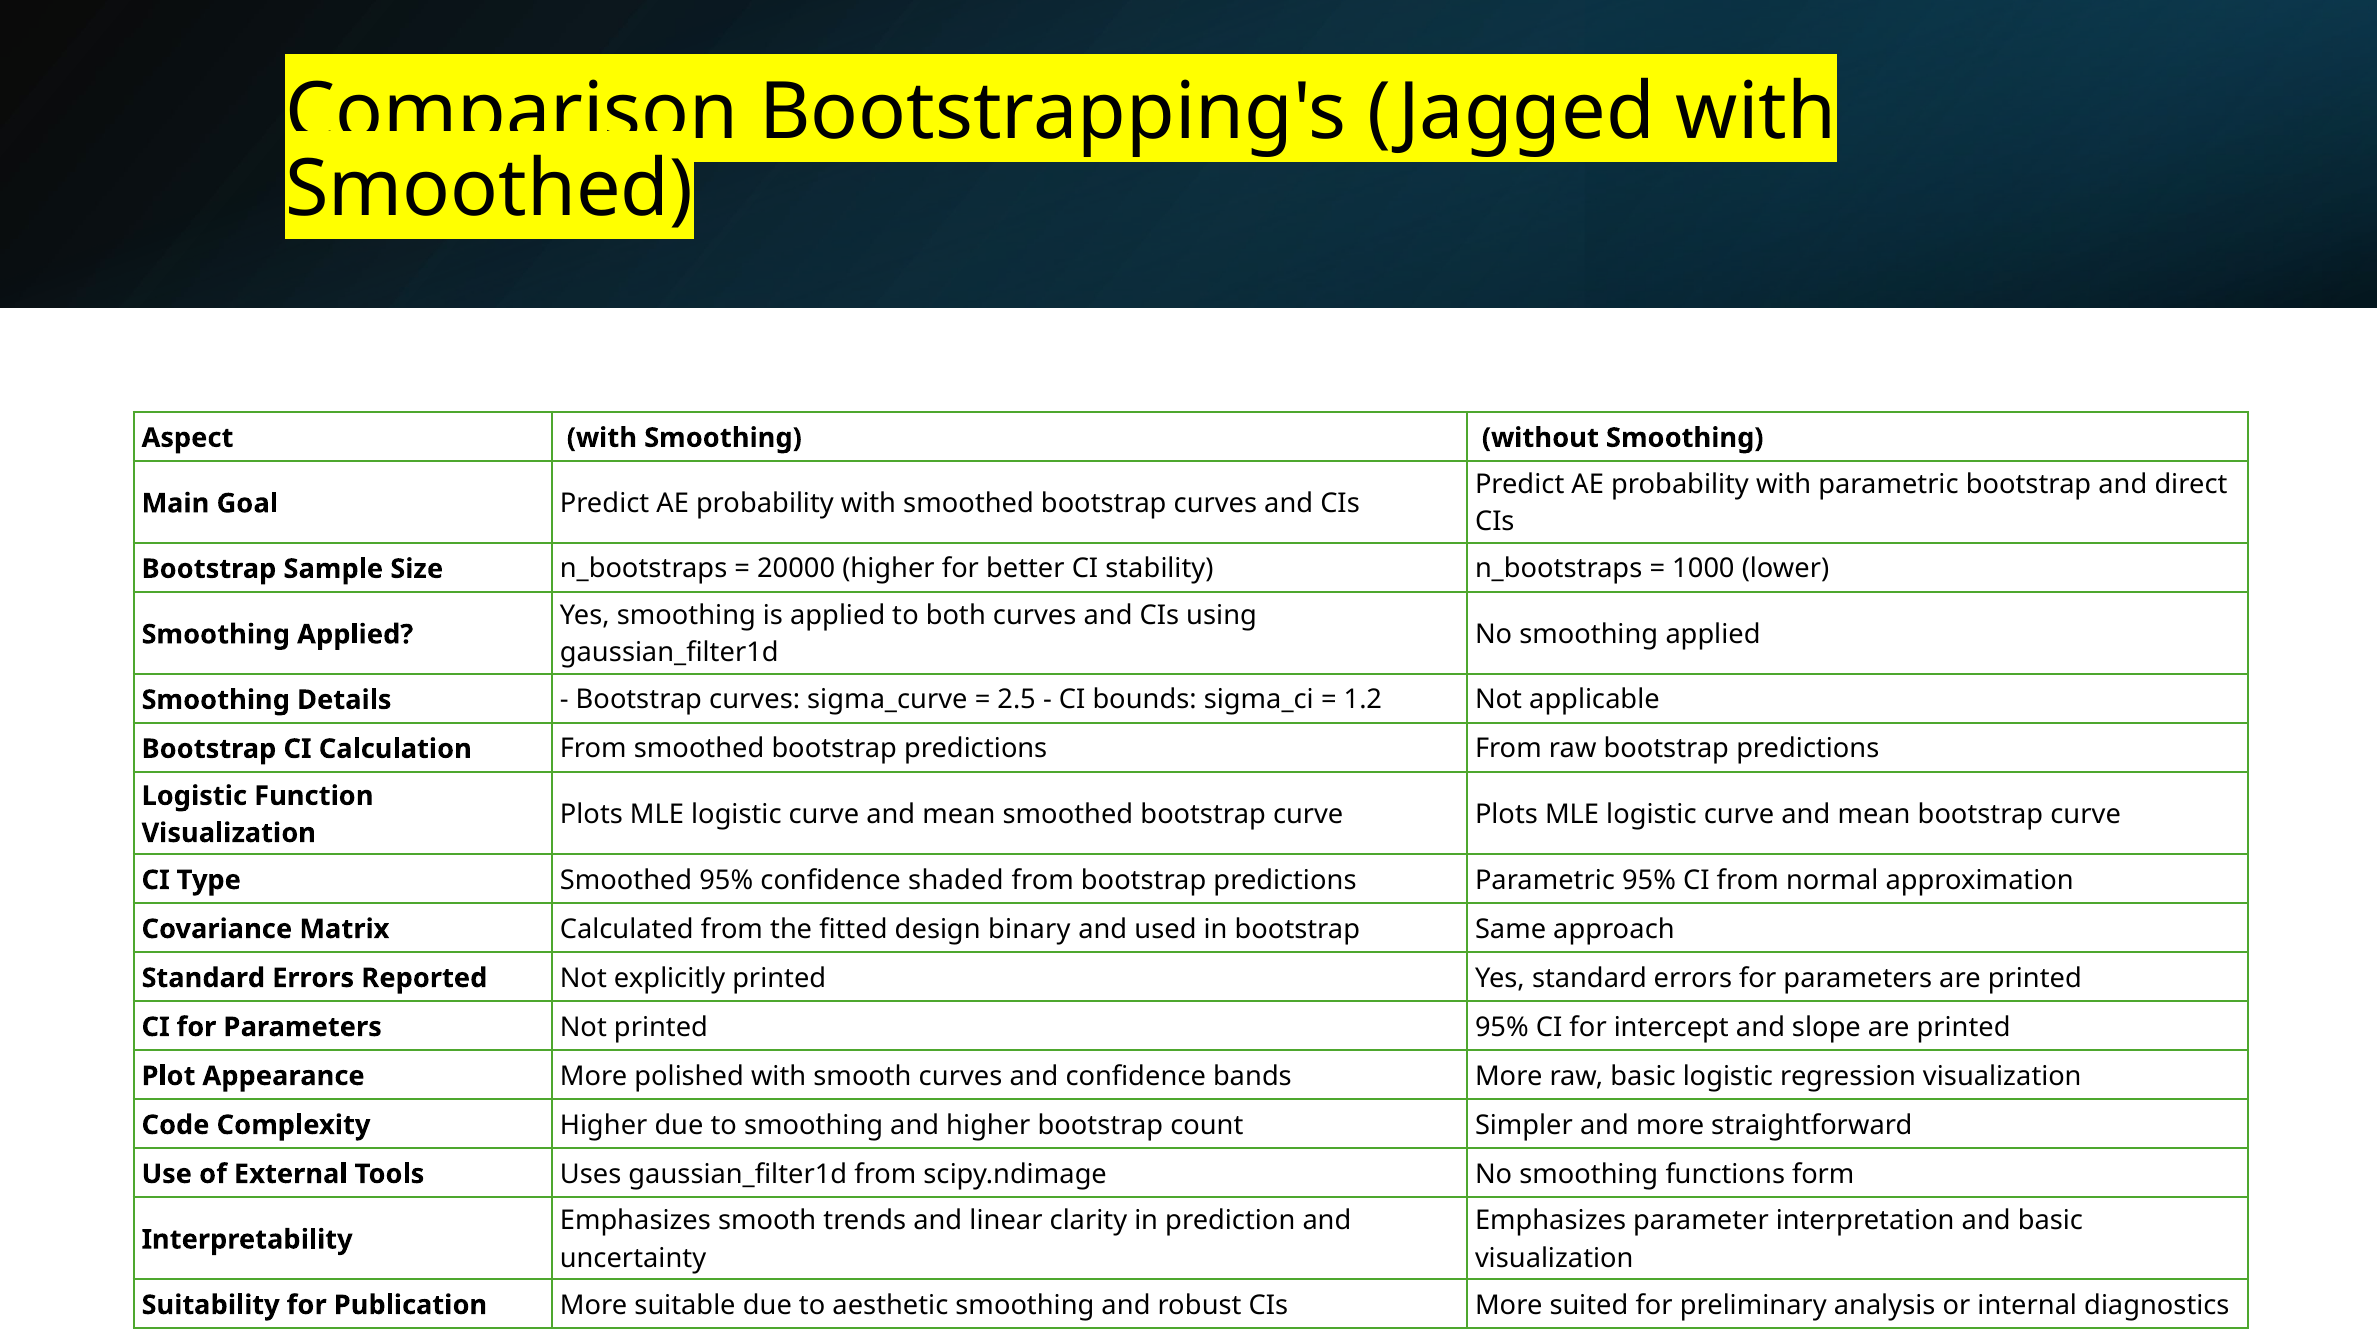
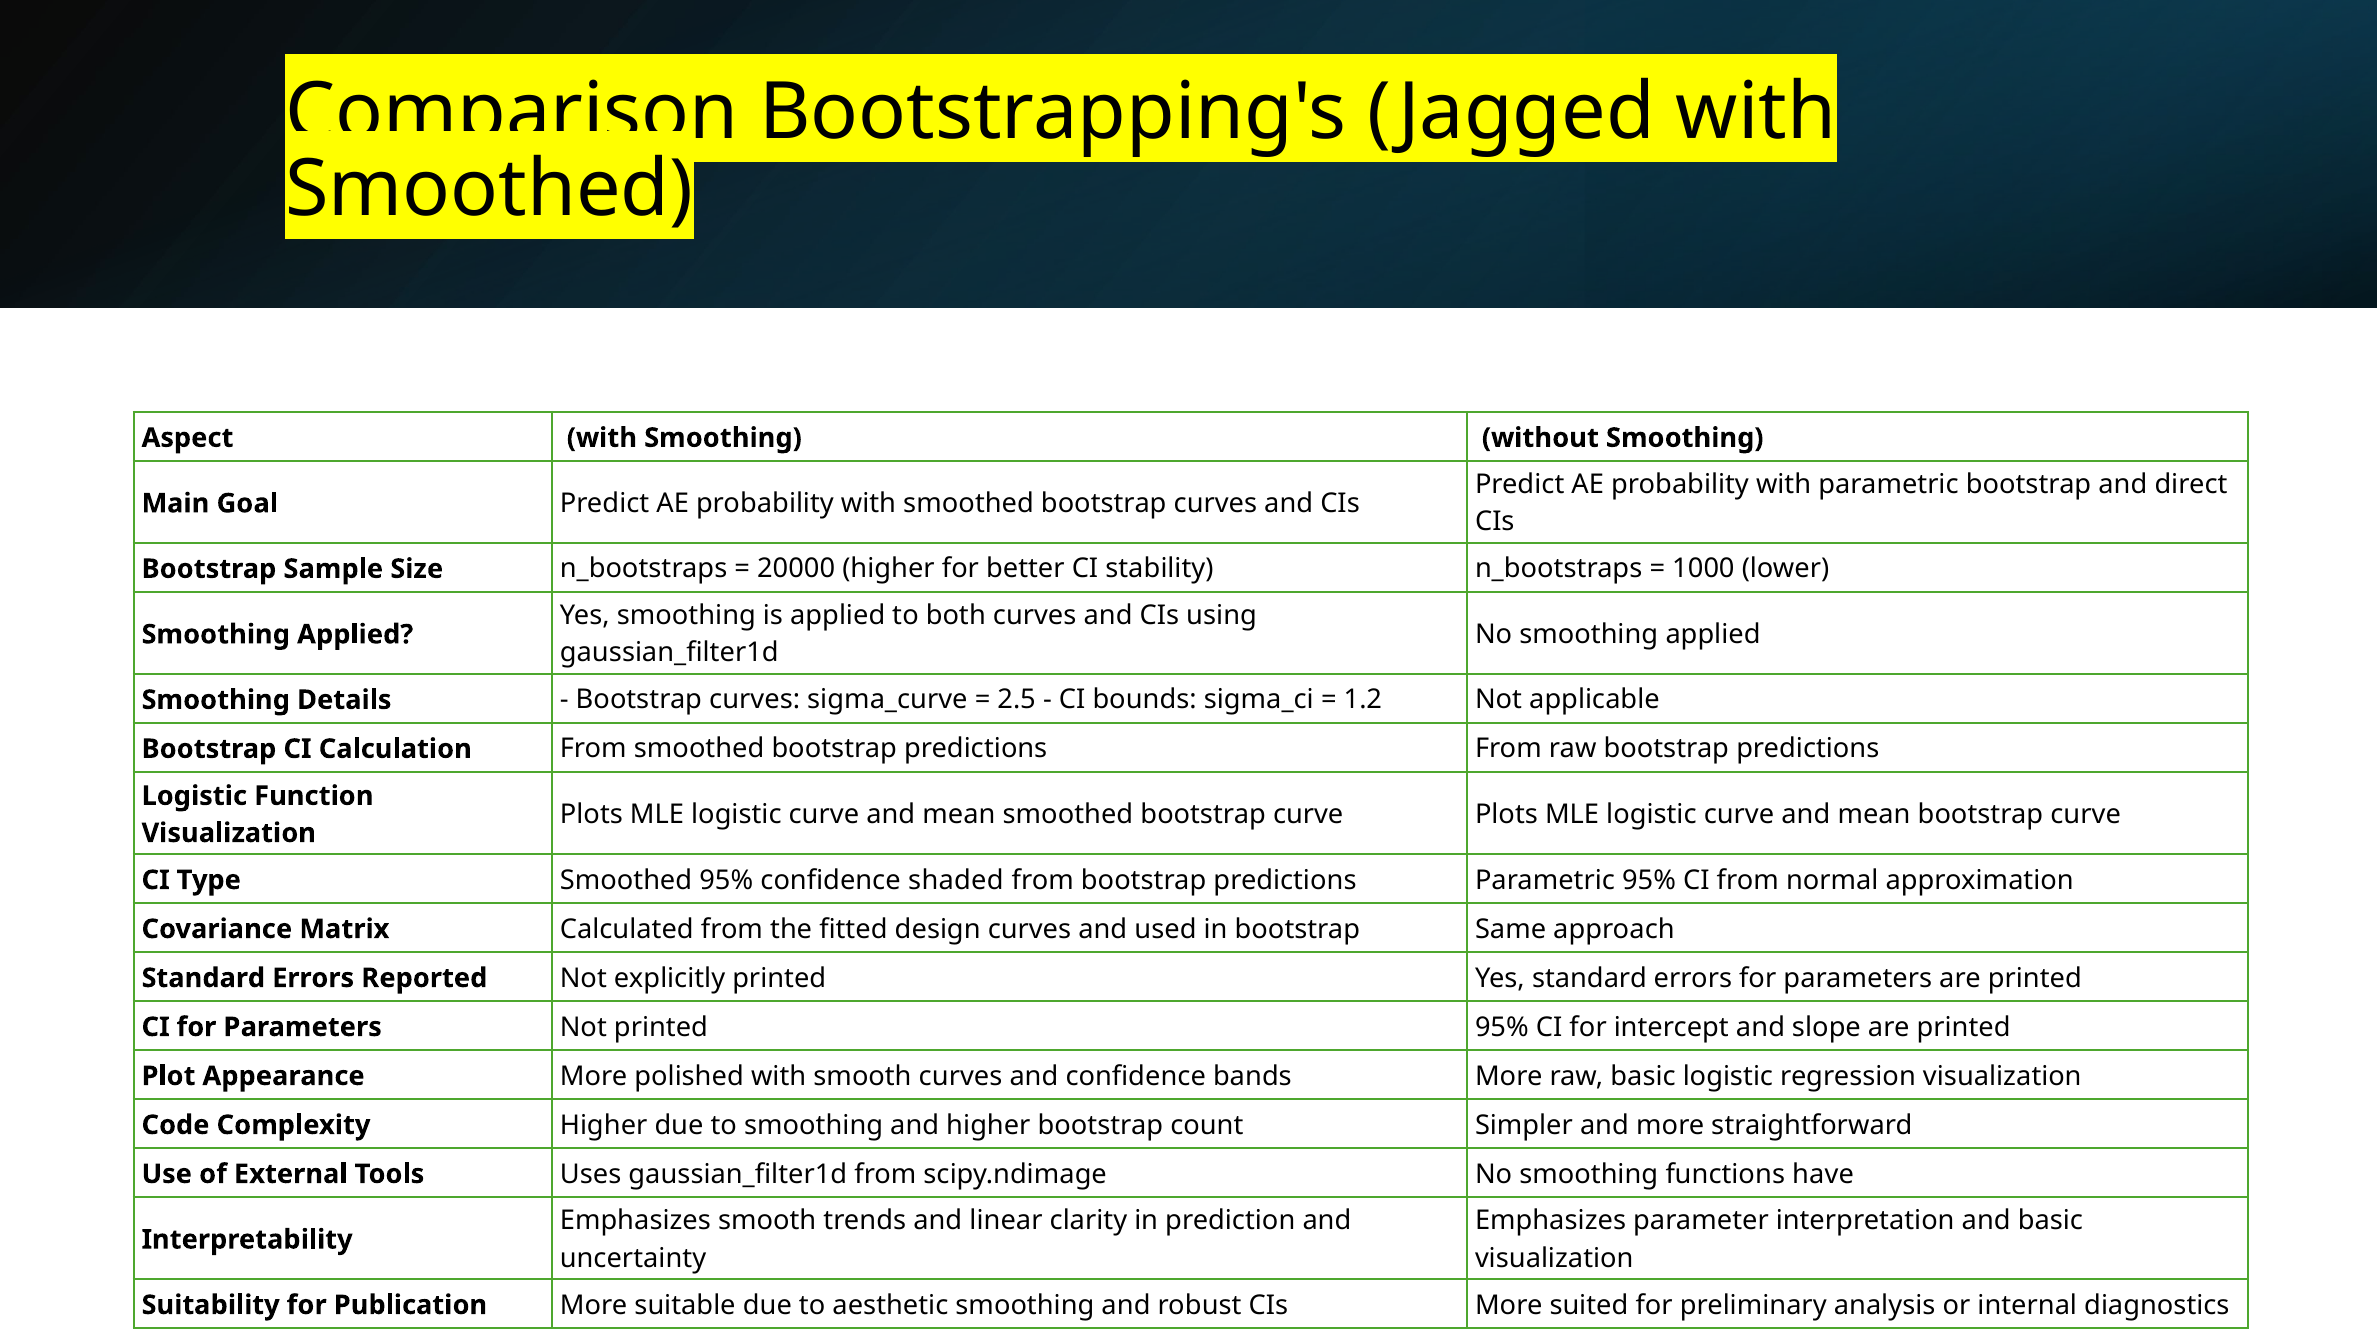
design binary: binary -> curves
form: form -> have
